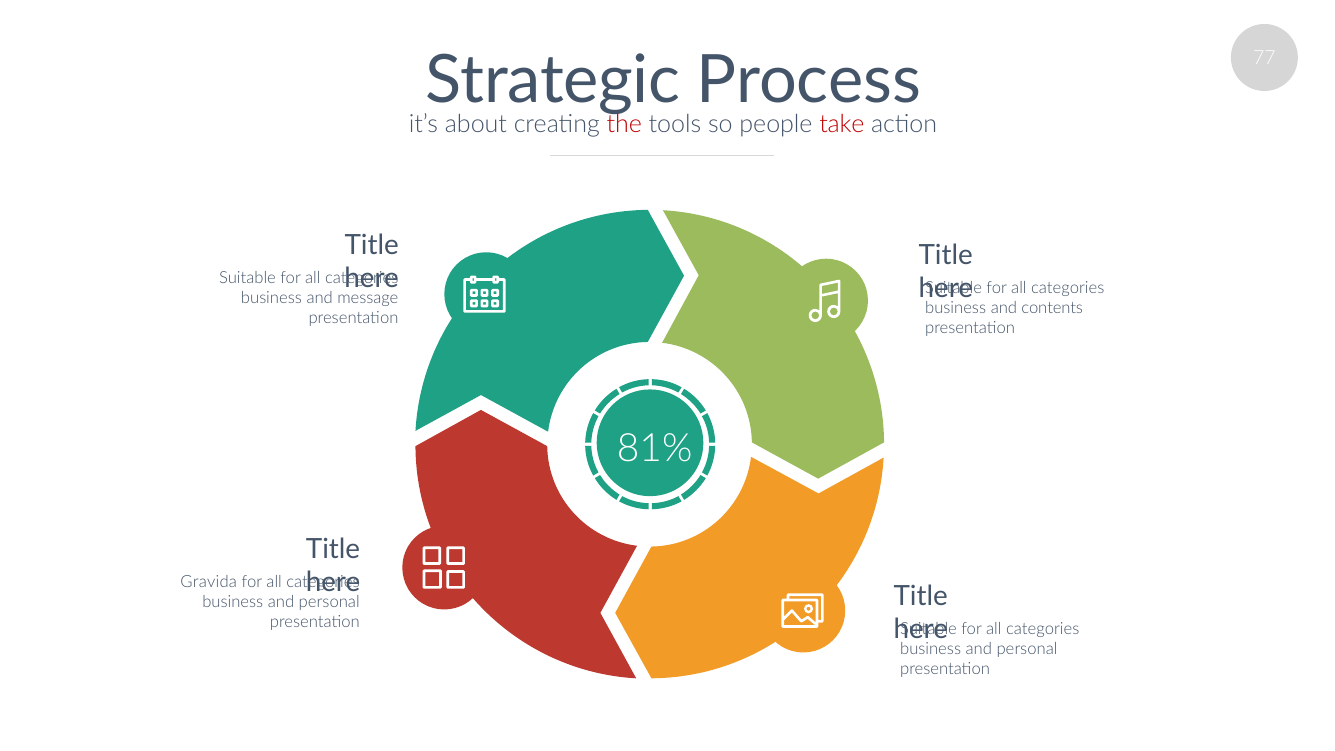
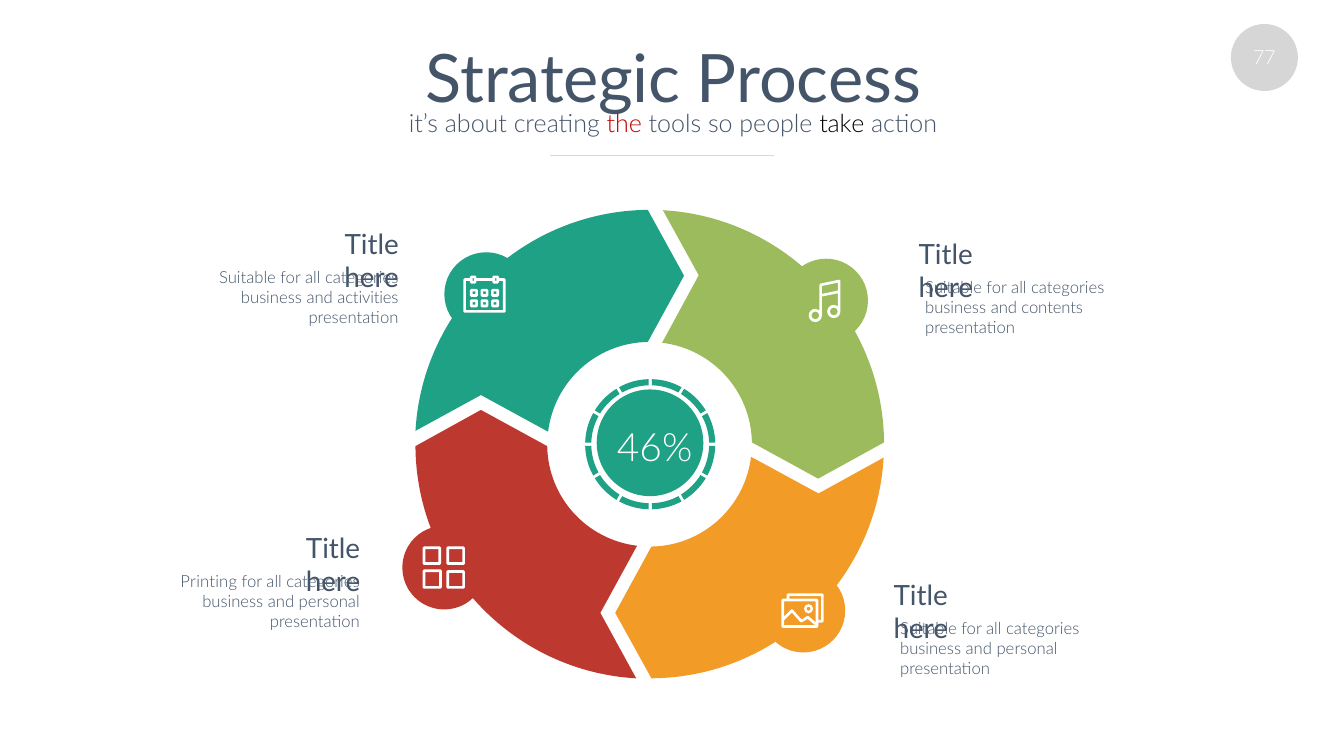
take colour: red -> black
message: message -> activities
81%: 81% -> 46%
Gravida: Gravida -> Printing
